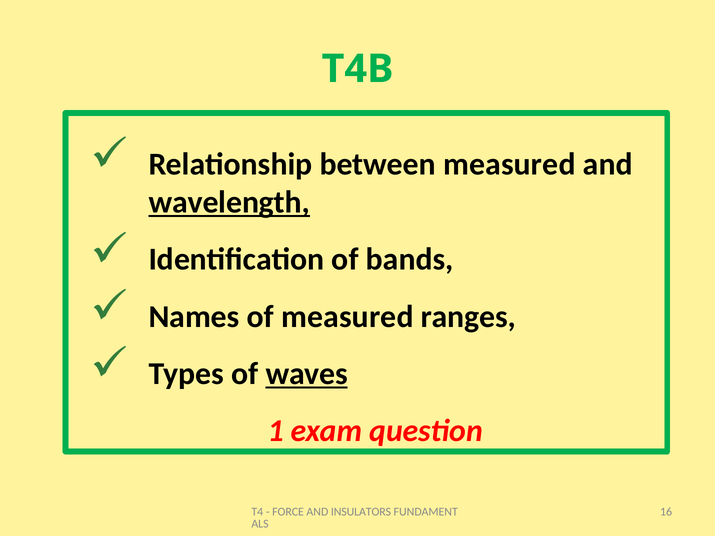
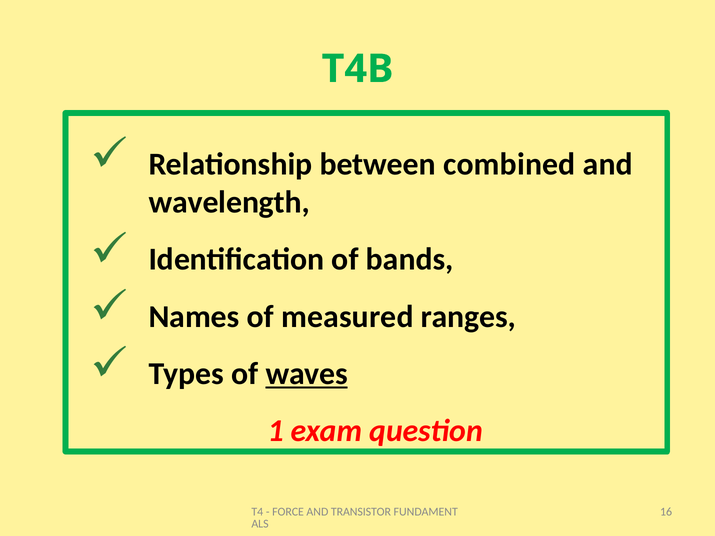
between measured: measured -> combined
wavelength underline: present -> none
INSULATORS: INSULATORS -> TRANSISTOR
